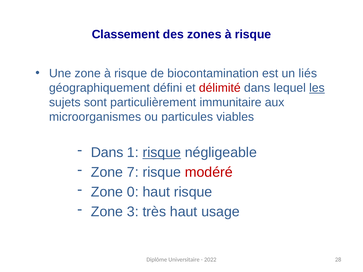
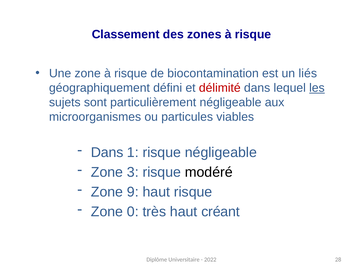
particulièrement immunitaire: immunitaire -> négligeable
risque at (162, 153) underline: present -> none
7: 7 -> 3
modéré colour: red -> black
0: 0 -> 9
3: 3 -> 0
usage: usage -> créant
